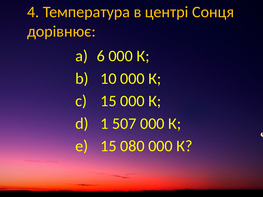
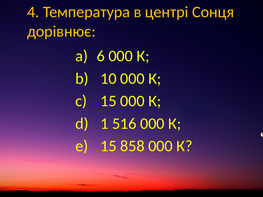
507: 507 -> 516
080: 080 -> 858
